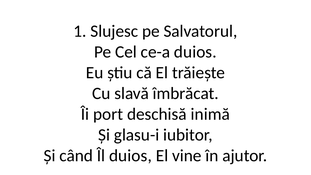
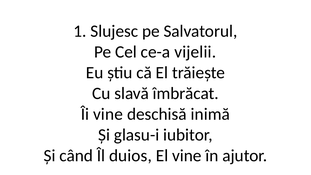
ce-a duios: duios -> vijelii
Îi port: port -> vine
